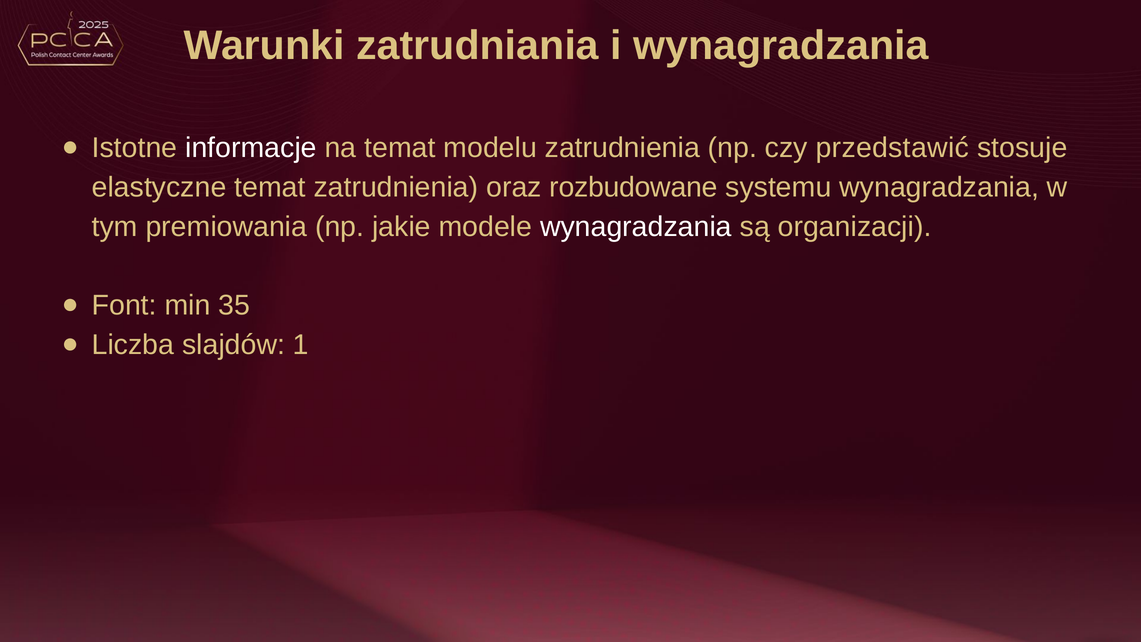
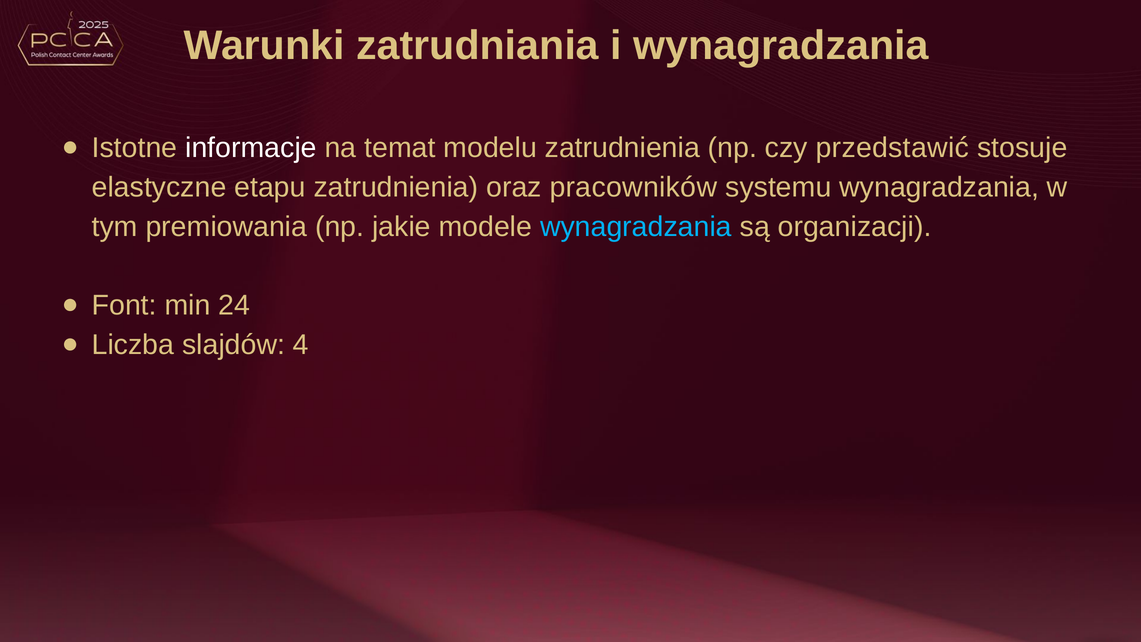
elastyczne temat: temat -> etapu
rozbudowane: rozbudowane -> pracowników
wynagradzania at (636, 227) colour: white -> light blue
35: 35 -> 24
1: 1 -> 4
